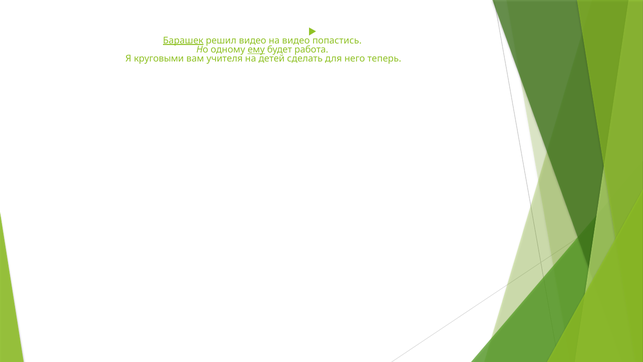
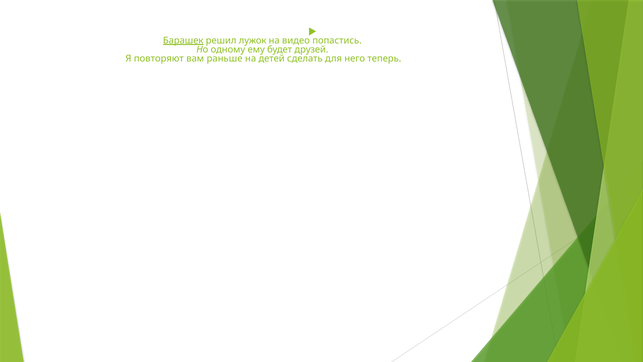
решил видео: видео -> лужок
ему underline: present -> none
работа: работа -> друзей
круговыми: круговыми -> повторяют
учителя: учителя -> раньше
